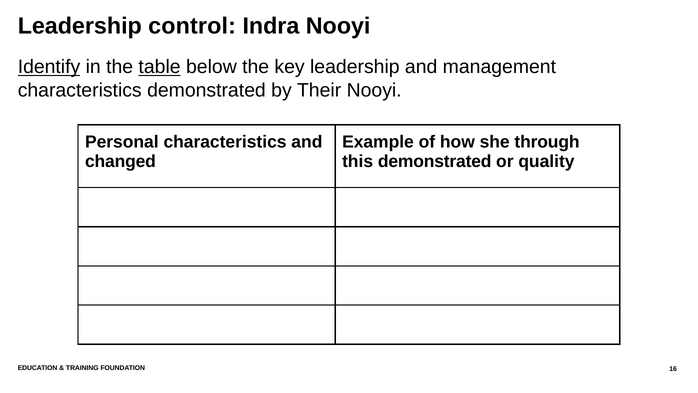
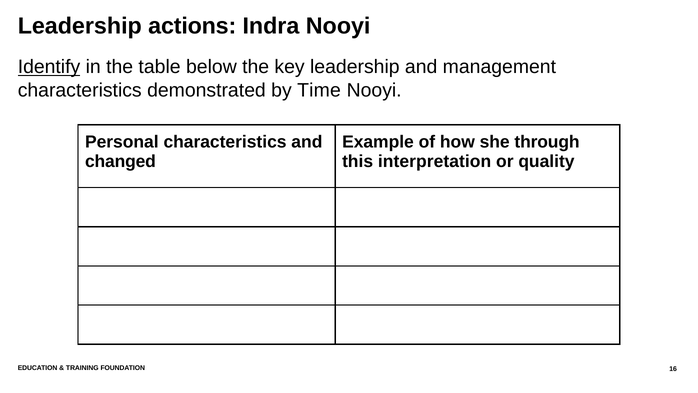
control: control -> actions
table underline: present -> none
Their: Their -> Time
this demonstrated: demonstrated -> interpretation
